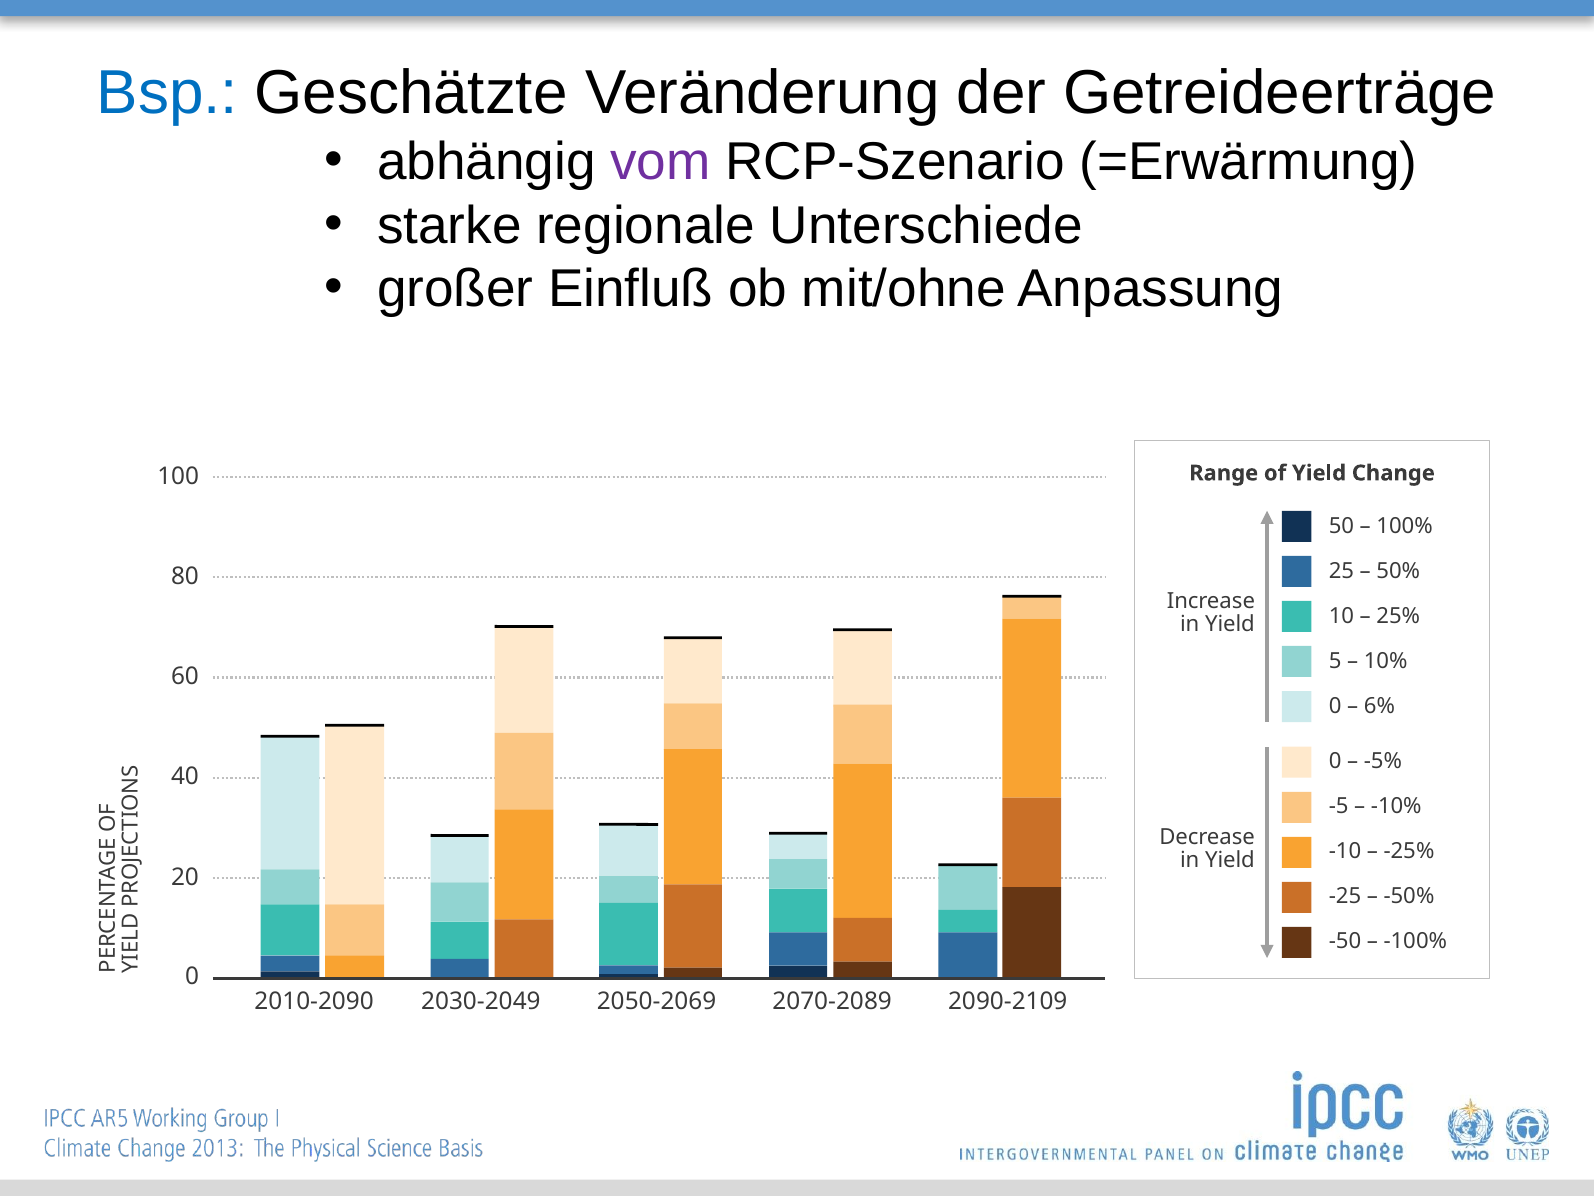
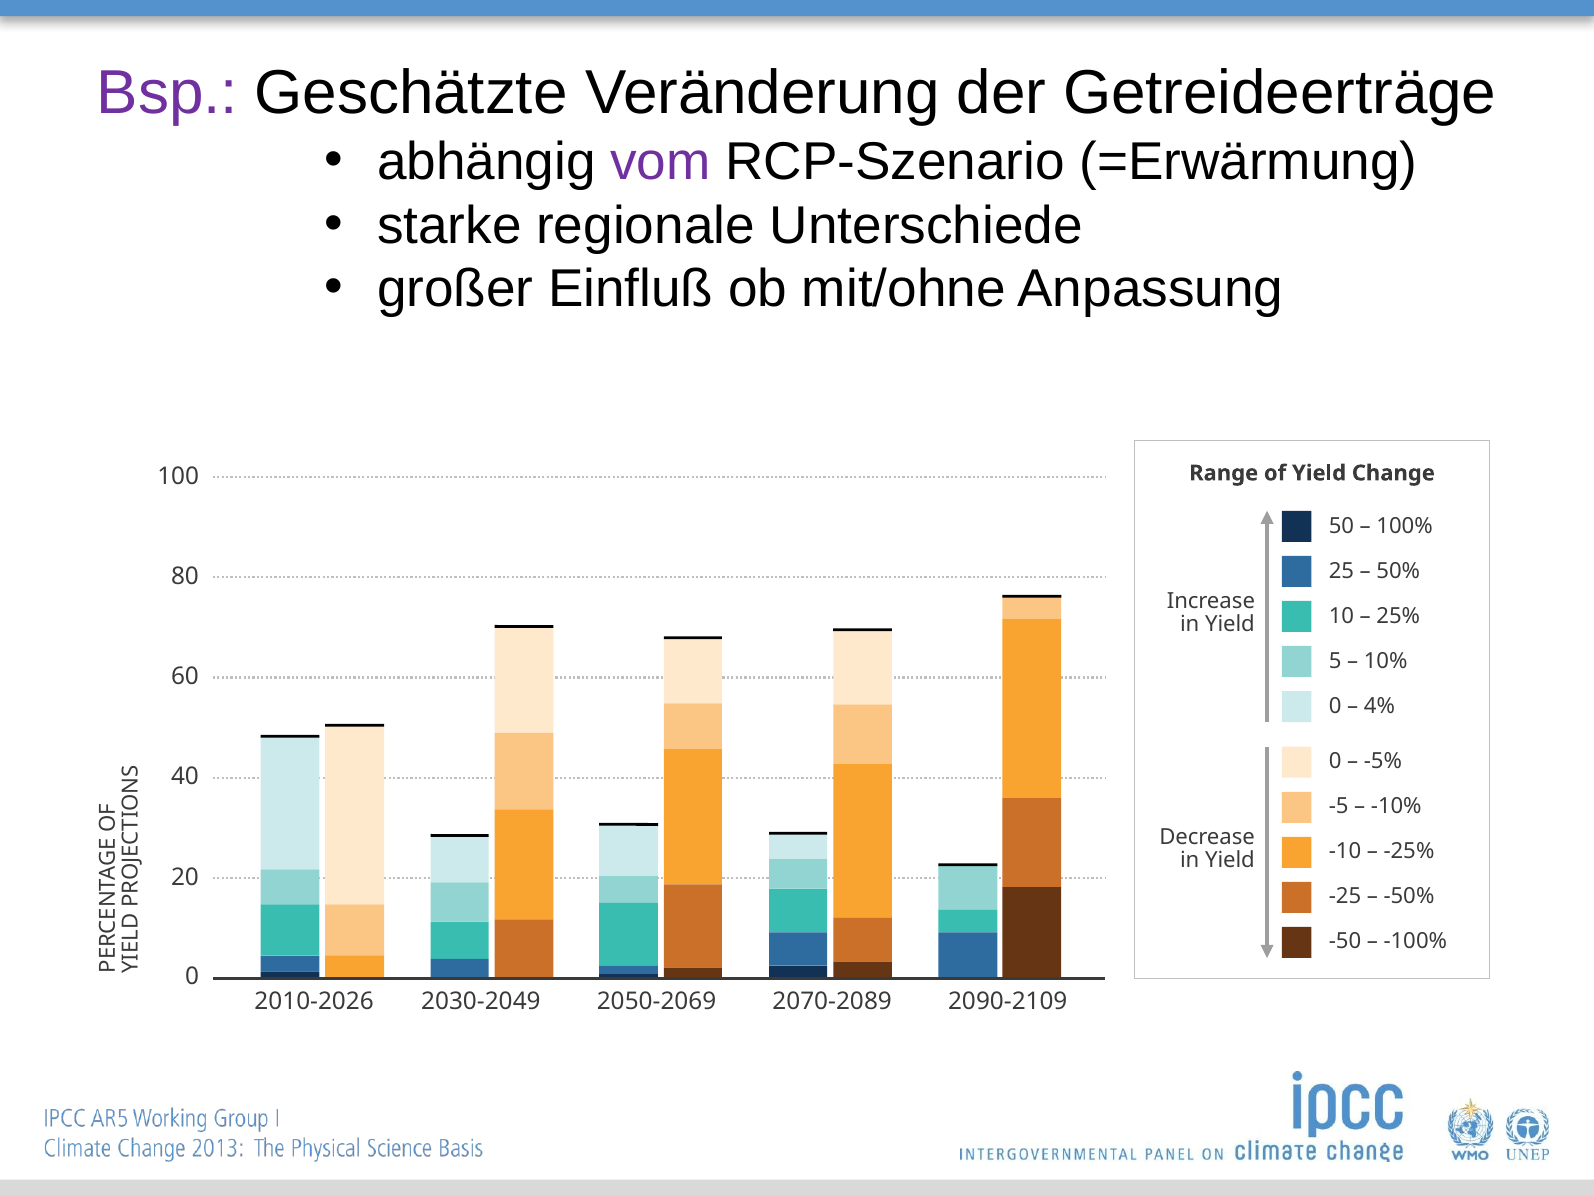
Bsp colour: blue -> purple
6%: 6% -> 4%
2010-2090: 2010-2090 -> 2010-2026
